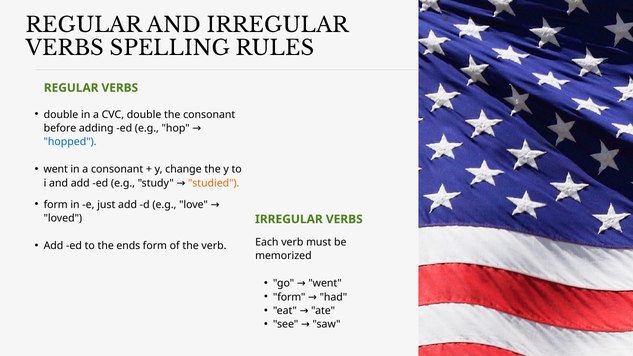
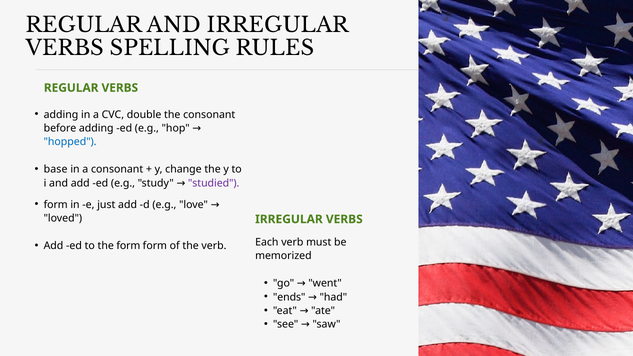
double at (61, 115): double -> adding
went at (56, 169): went -> base
studied colour: orange -> purple
the ends: ends -> form
form at (289, 297): form -> ends
